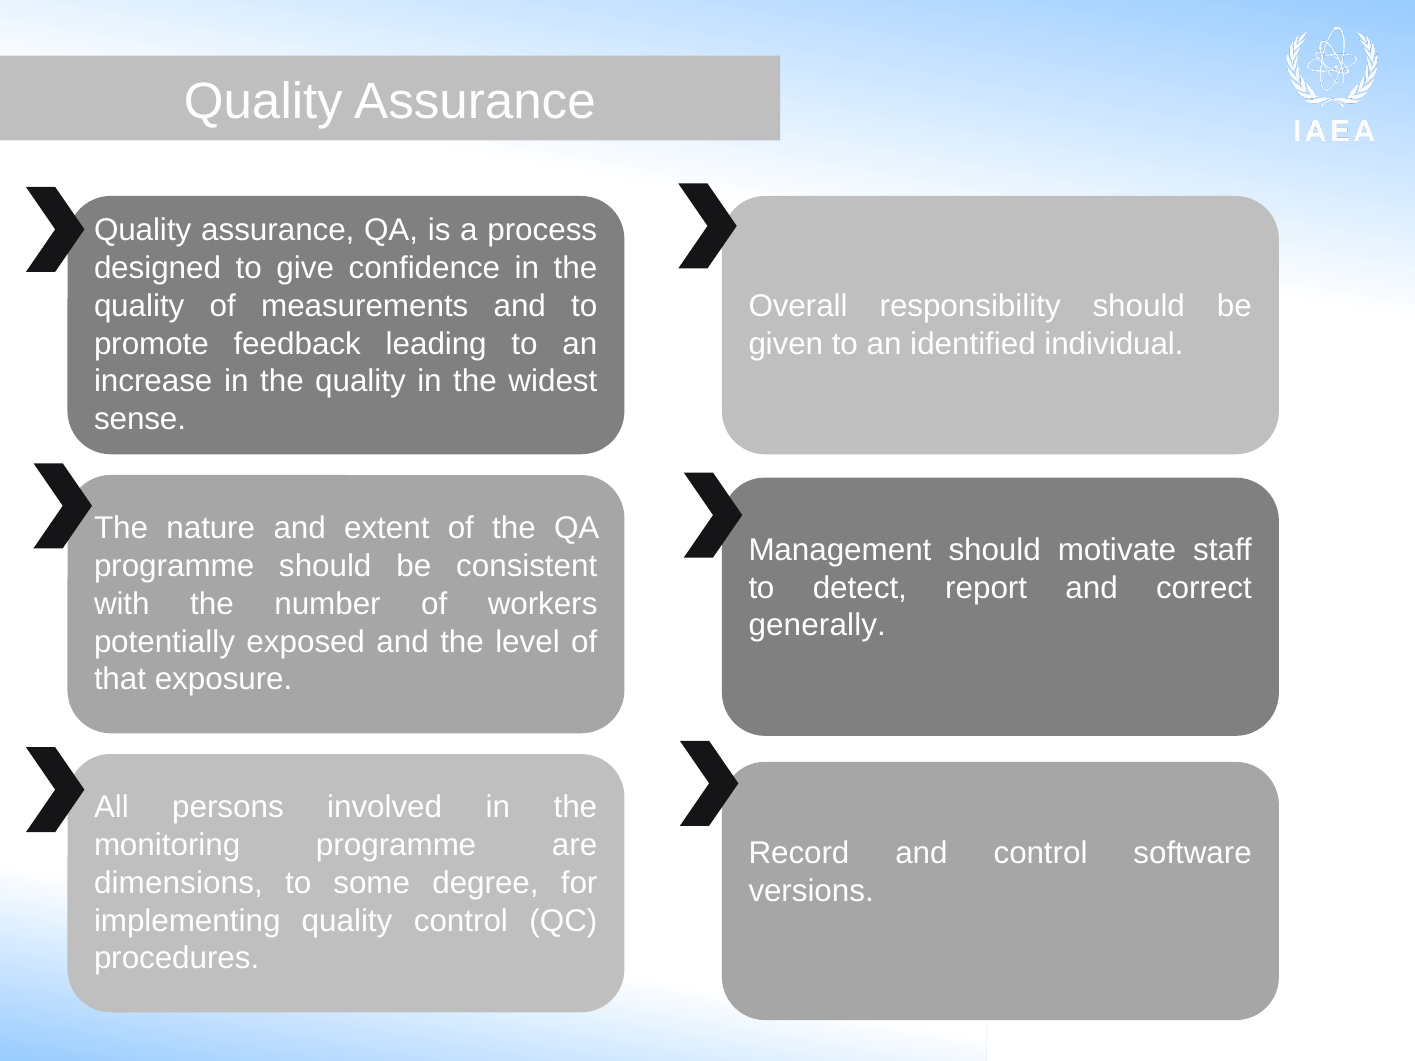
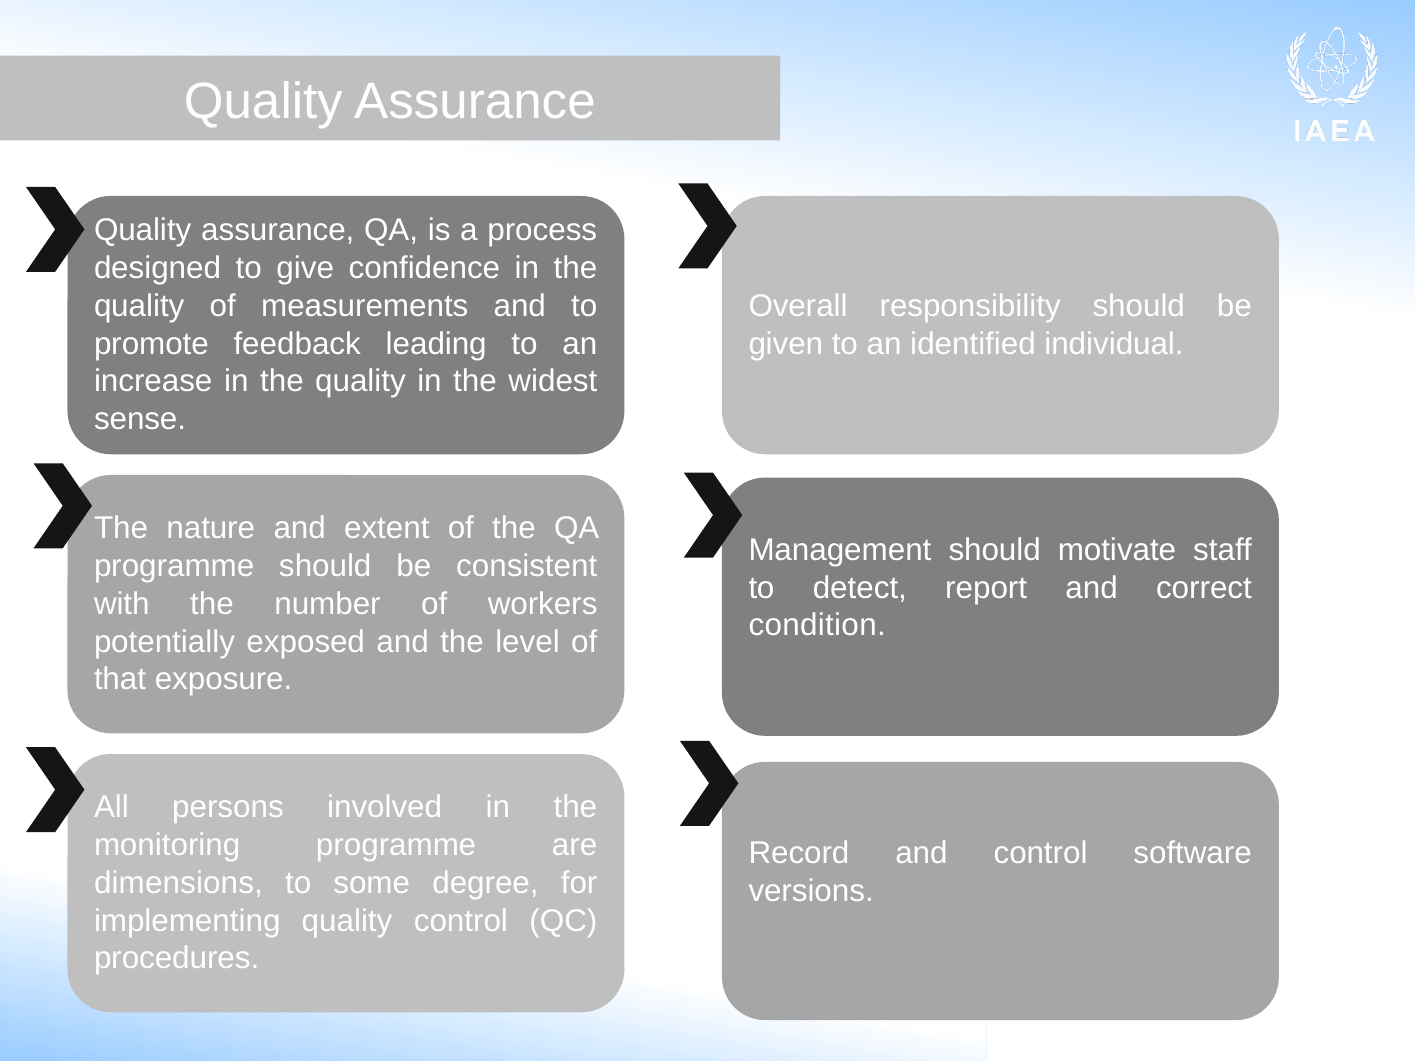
generally: generally -> condition
